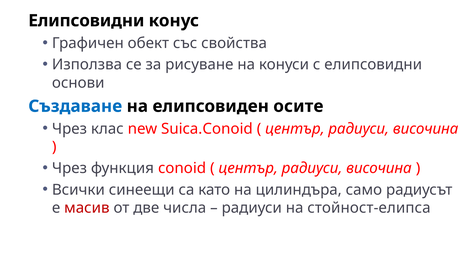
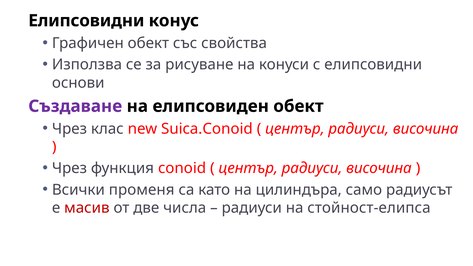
Създаване colour: blue -> purple
елипсовиден осите: осите -> обект
синеещи: синеещи -> променя
